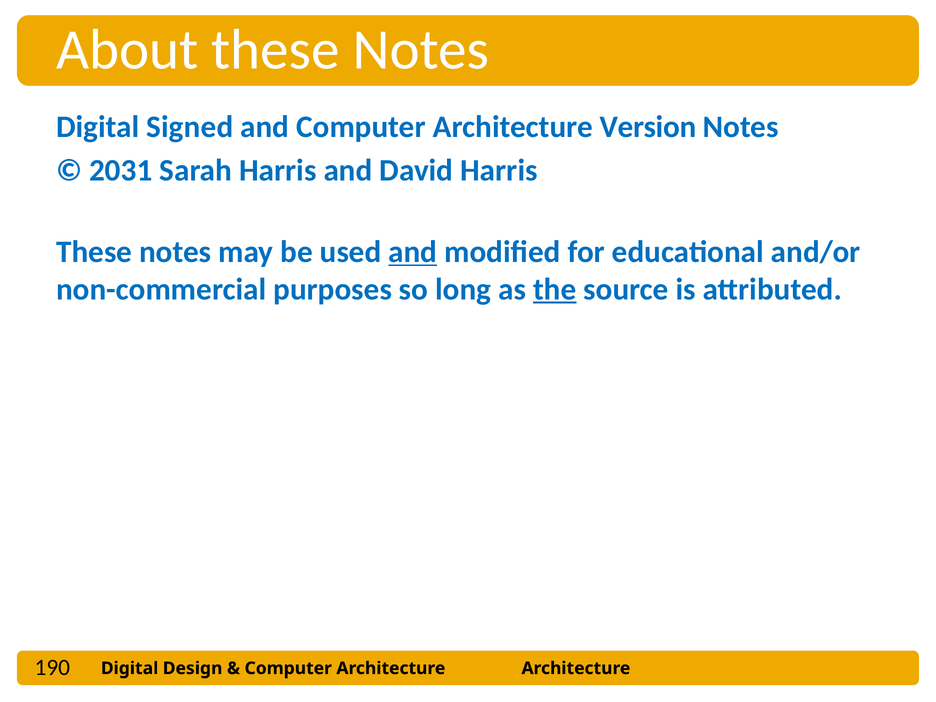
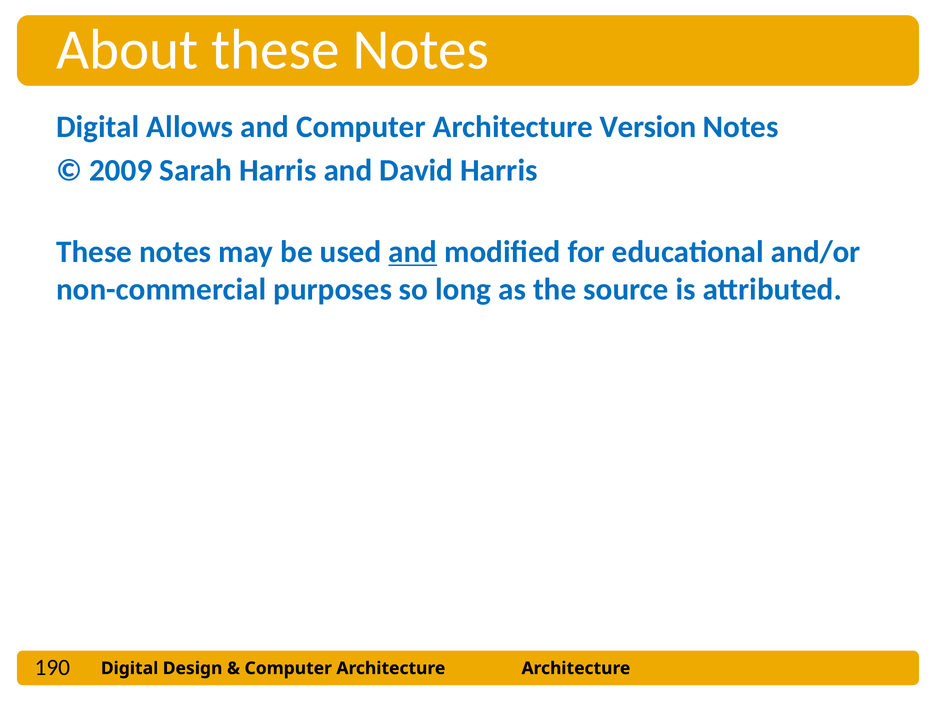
Signed: Signed -> Allows
2031: 2031 -> 2009
the underline: present -> none
